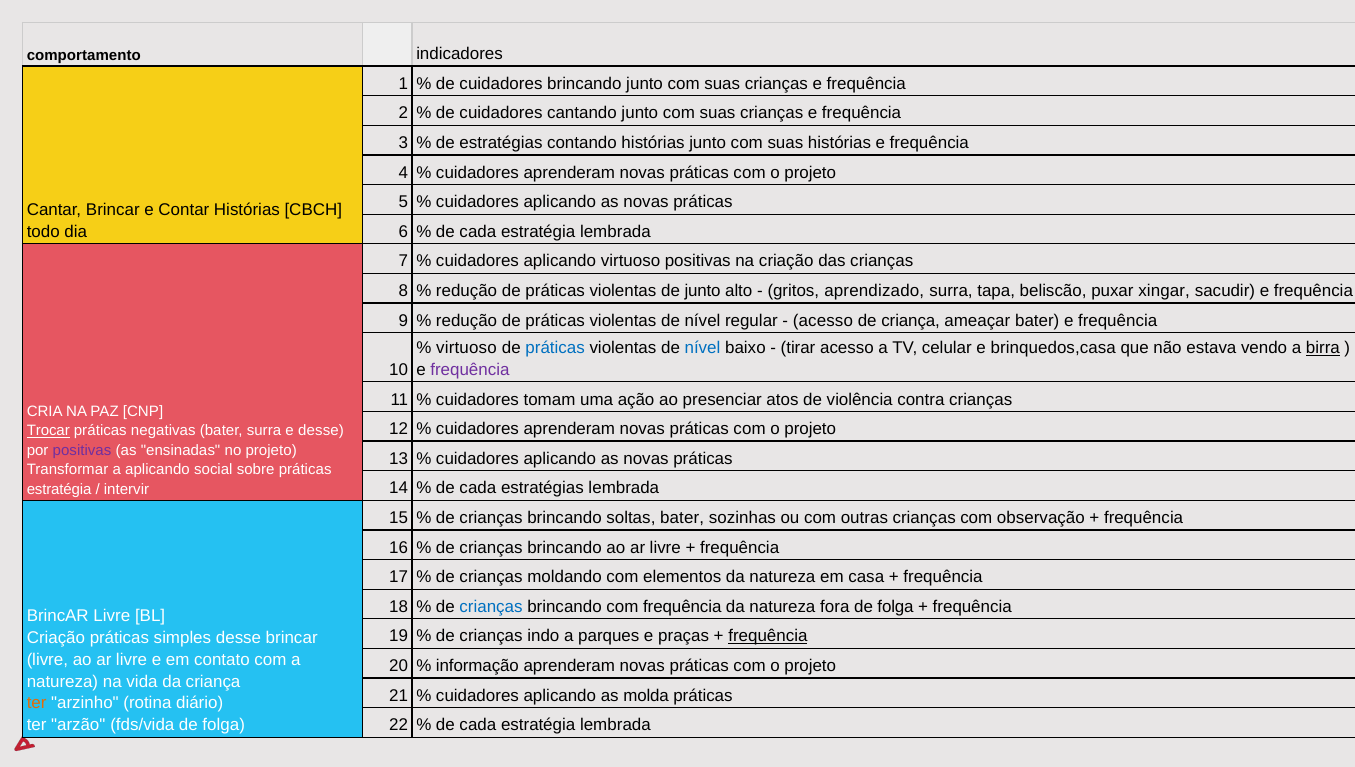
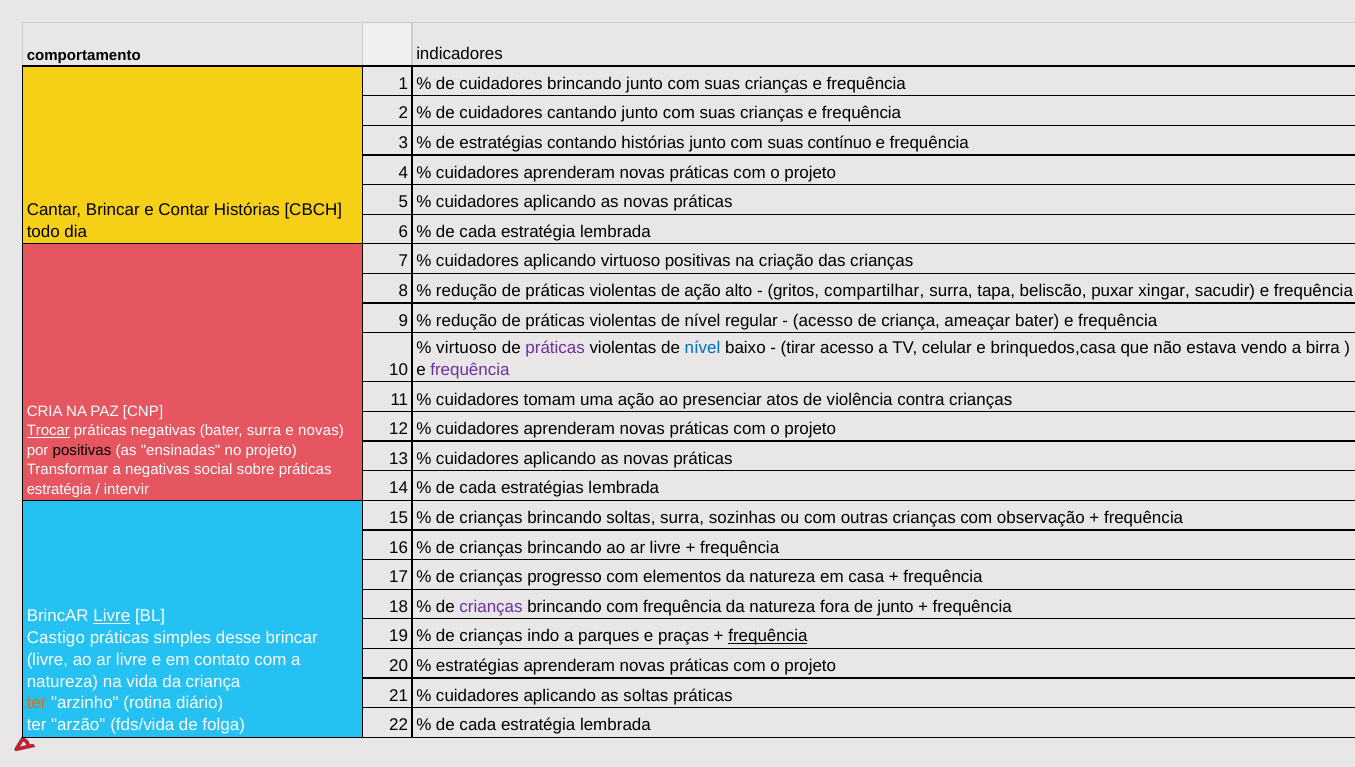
suas histórias: histórias -> contínuo
de junto: junto -> ação
aprendizado: aprendizado -> compartilhar
práticas at (555, 348) colour: blue -> purple
birra underline: present -> none
e desse: desse -> novas
positivas at (82, 450) colour: purple -> black
a aplicando: aplicando -> negativas
soltas bater: bater -> surra
moldando: moldando -> progresso
crianças at (491, 607) colour: blue -> purple
fora de folga: folga -> junto
Livre at (112, 616) underline: none -> present
Criação at (56, 638): Criação -> Castigo
informação at (477, 666): informação -> estratégias
as molda: molda -> soltas
